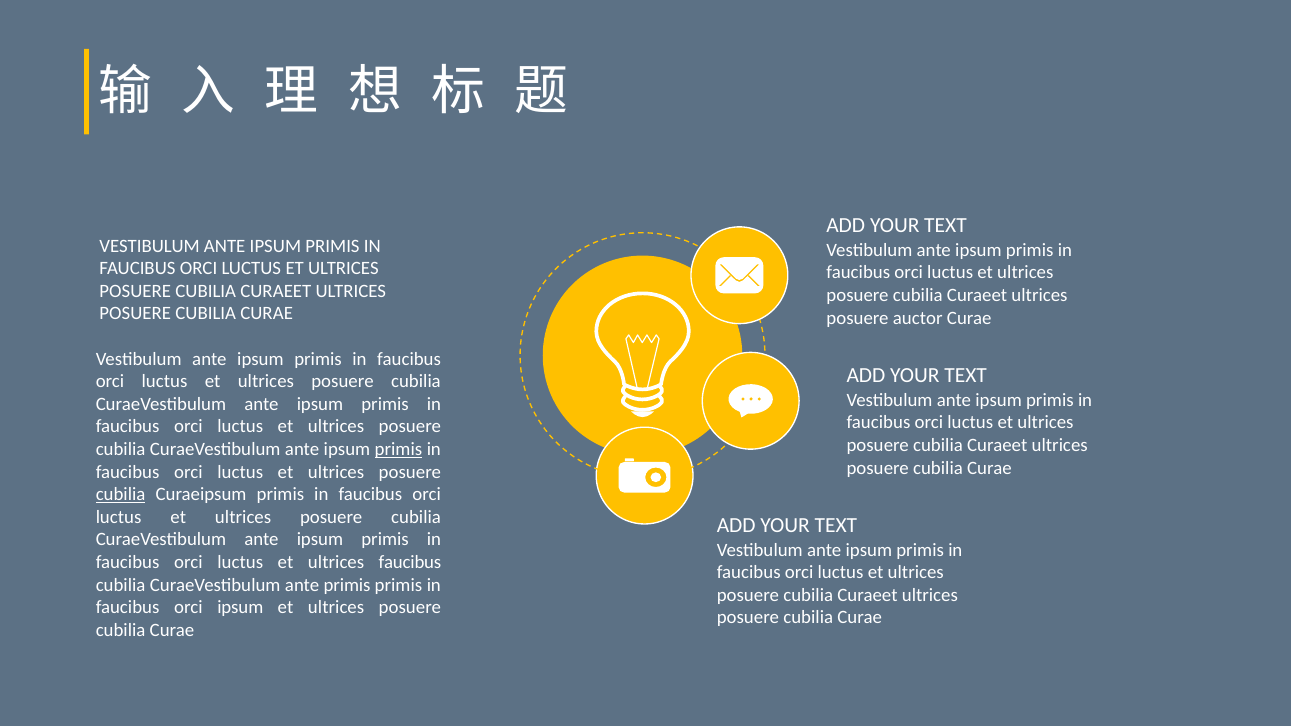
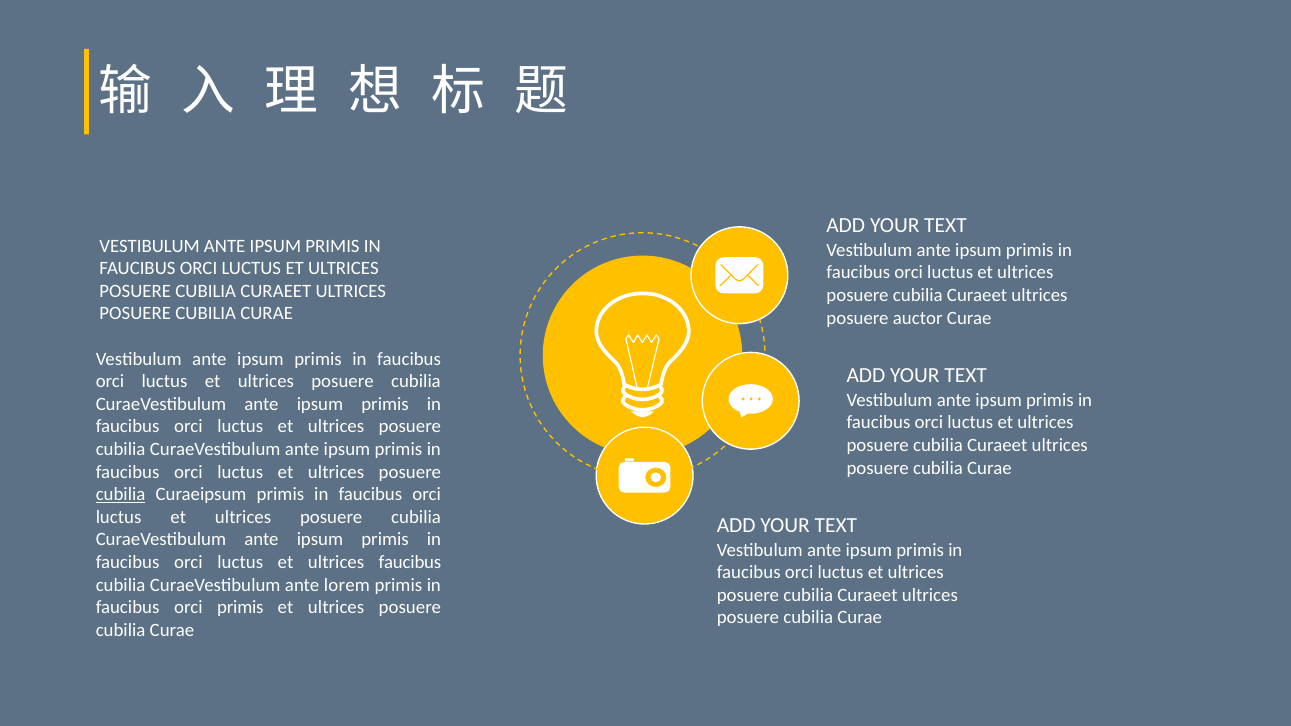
primis at (398, 449) underline: present -> none
ante primis: primis -> lorem
orci ipsum: ipsum -> primis
